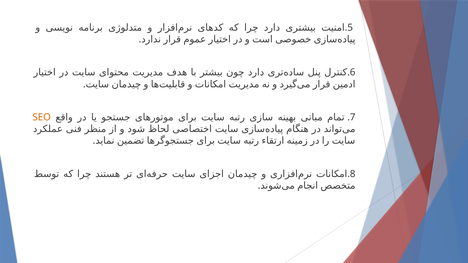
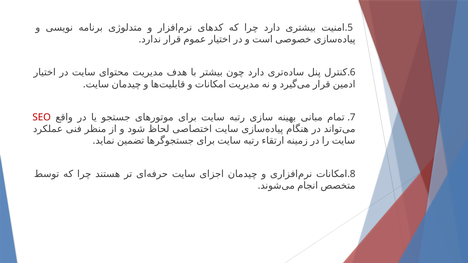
SEO colour: orange -> red
